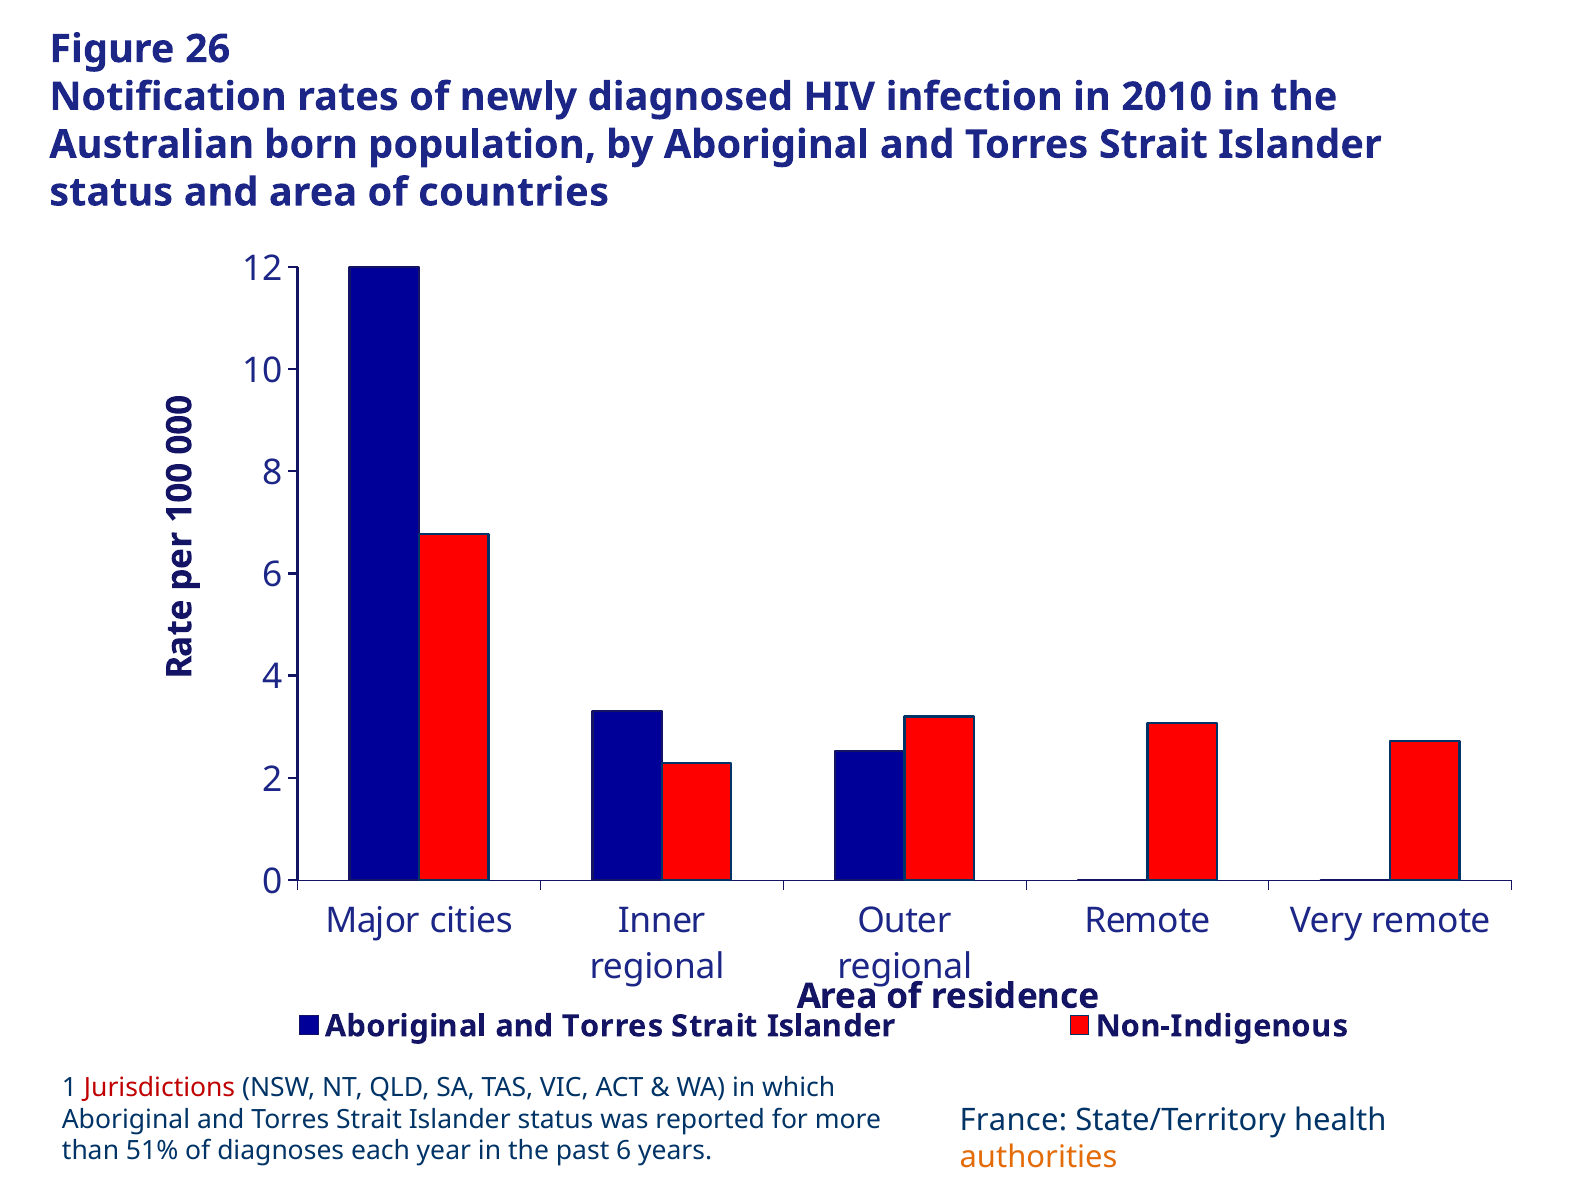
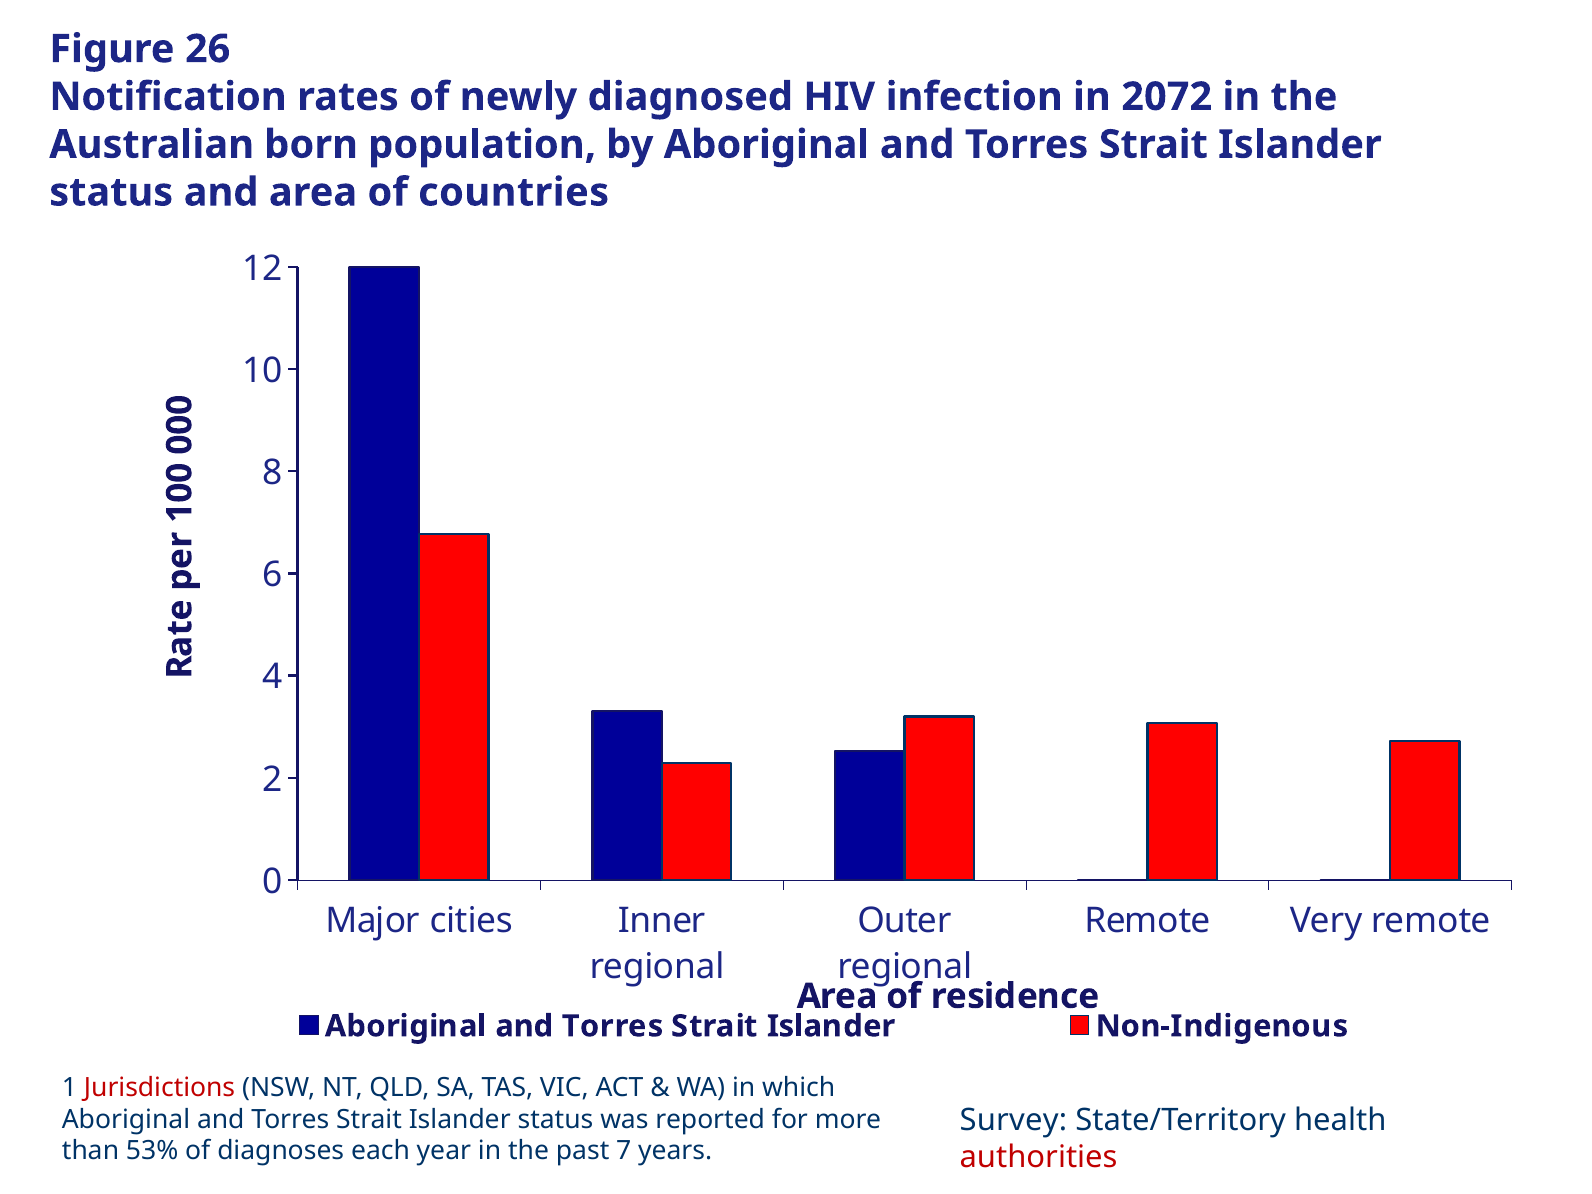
2010: 2010 -> 2072
France: France -> Survey
51%: 51% -> 53%
past 6: 6 -> 7
authorities colour: orange -> red
